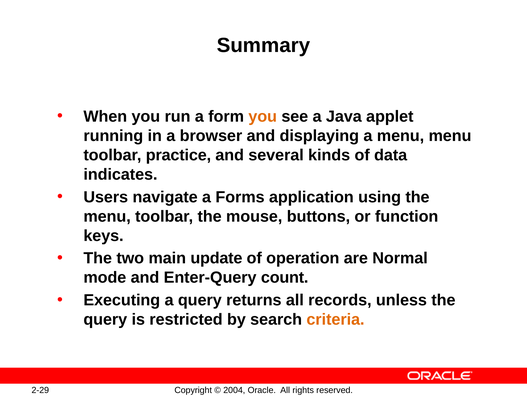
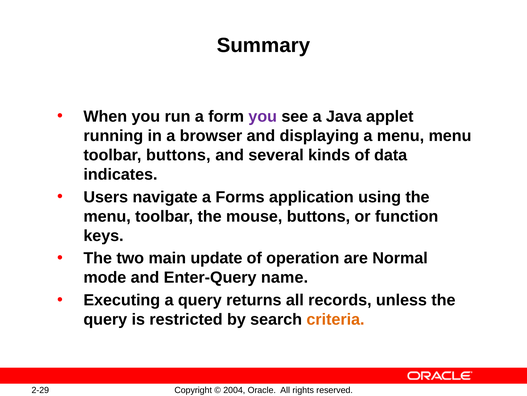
you at (263, 116) colour: orange -> purple
toolbar practice: practice -> buttons
count: count -> name
